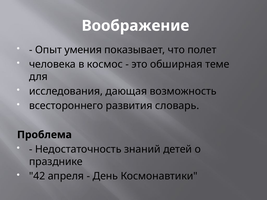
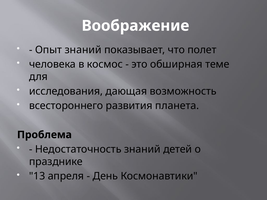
Опыт умения: умения -> знаний
словарь: словарь -> планета
42: 42 -> 13
